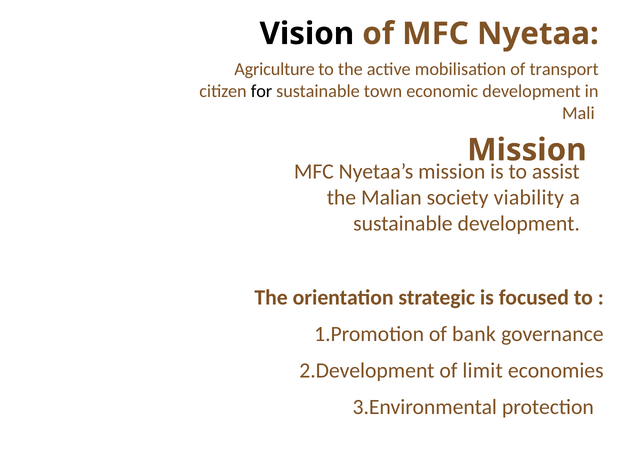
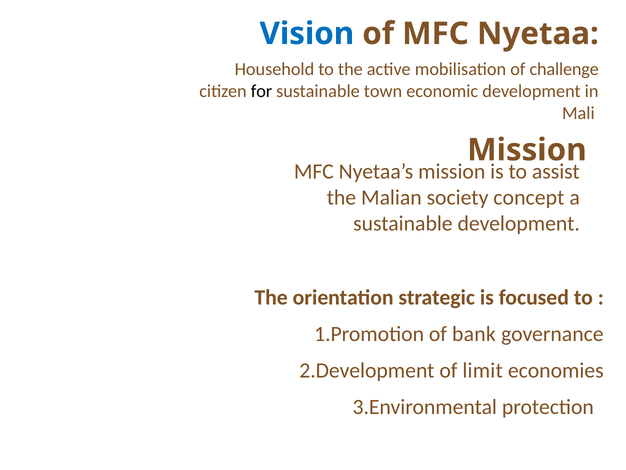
Vision colour: black -> blue
Agriculture: Agriculture -> Household
transport: transport -> challenge
viability: viability -> concept
